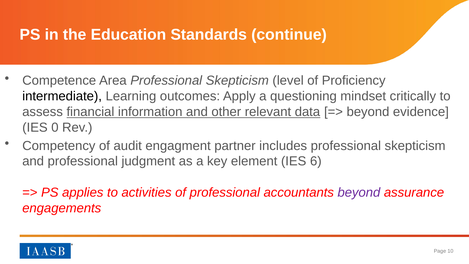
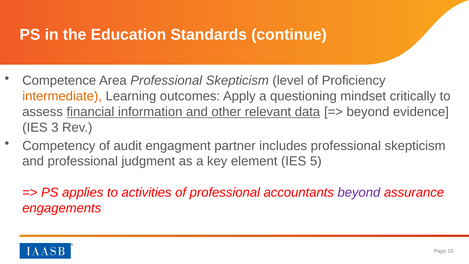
intermediate colour: black -> orange
0: 0 -> 3
6: 6 -> 5
